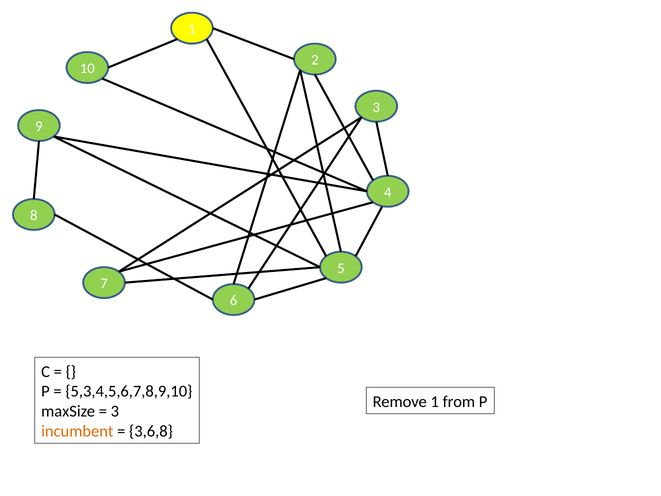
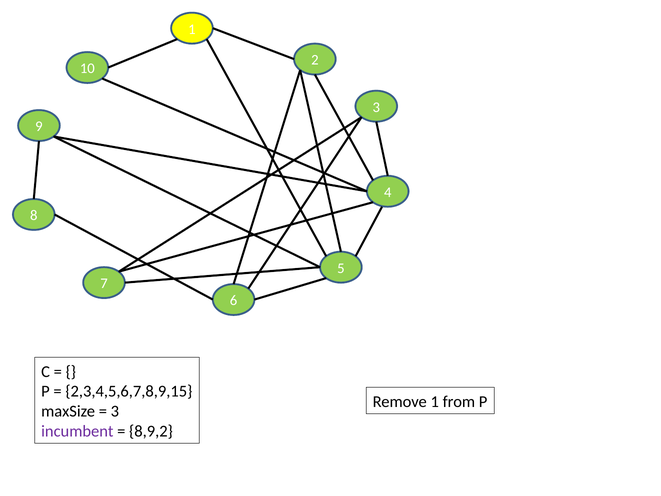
5,3,4,5,6,7,8,9,10: 5,3,4,5,6,7,8,9,10 -> 2,3,4,5,6,7,8,9,15
incumbent colour: orange -> purple
3,6,8: 3,6,8 -> 8,9,2
